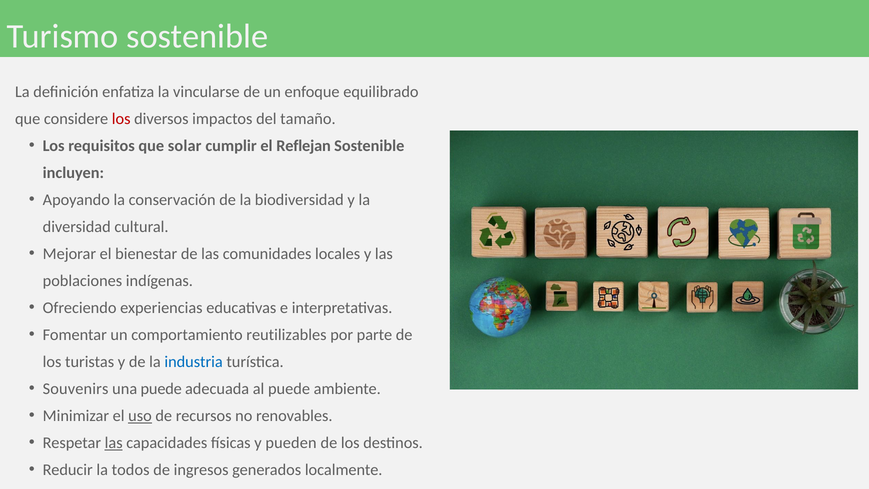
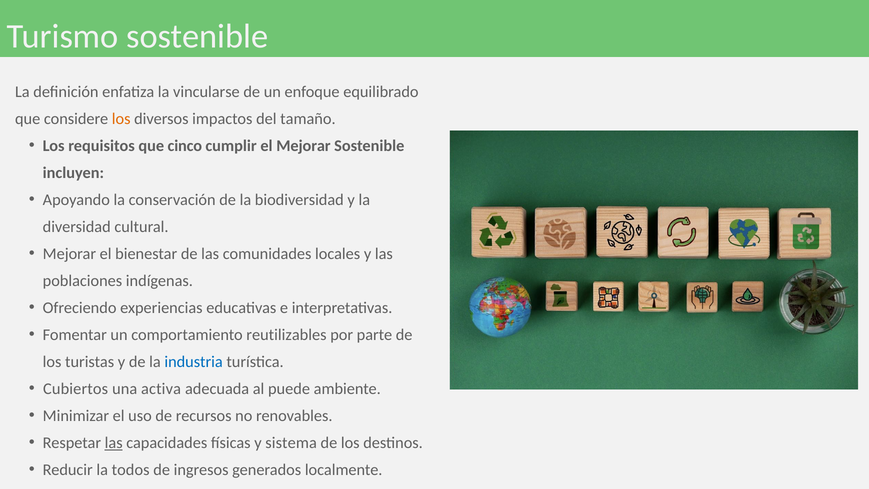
los at (121, 119) colour: red -> orange
solar: solar -> cinco
el Reflejan: Reflejan -> Mejorar
Souvenirs: Souvenirs -> Cubiertos
una puede: puede -> activa
uso underline: present -> none
pueden: pueden -> sistema
